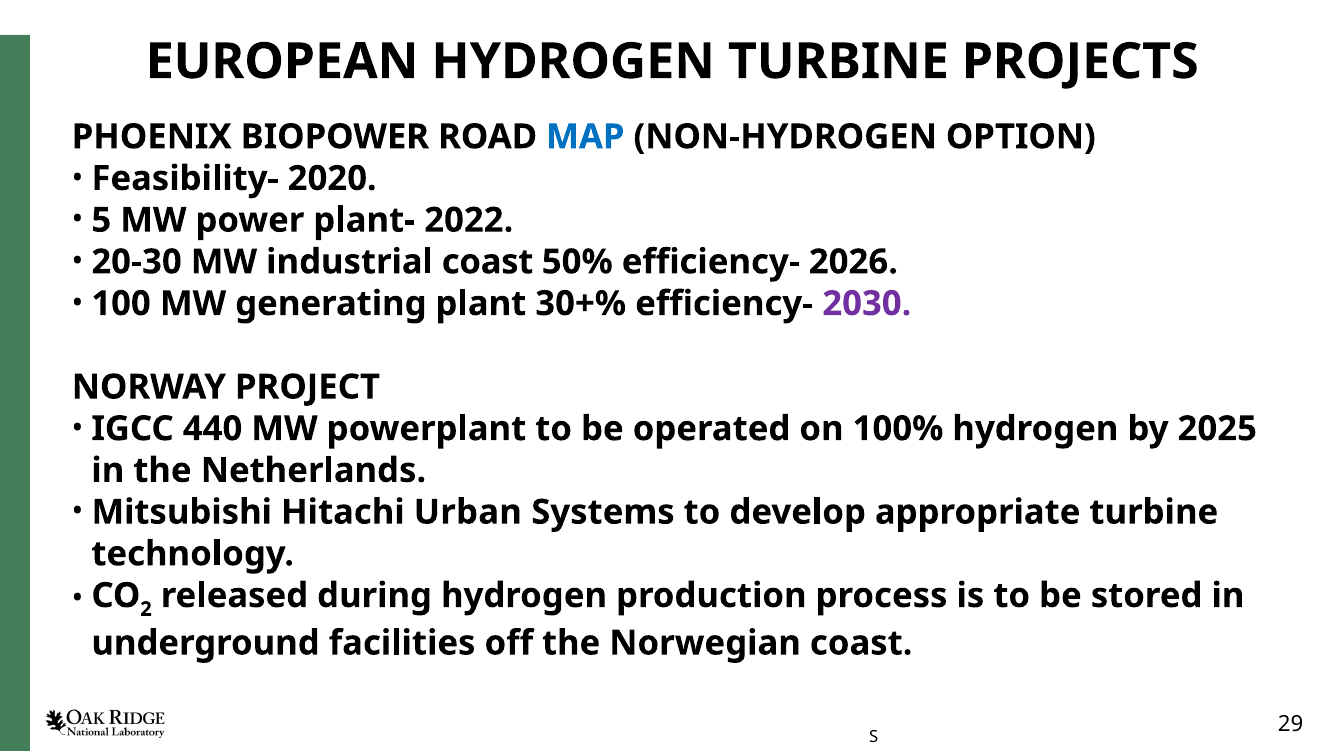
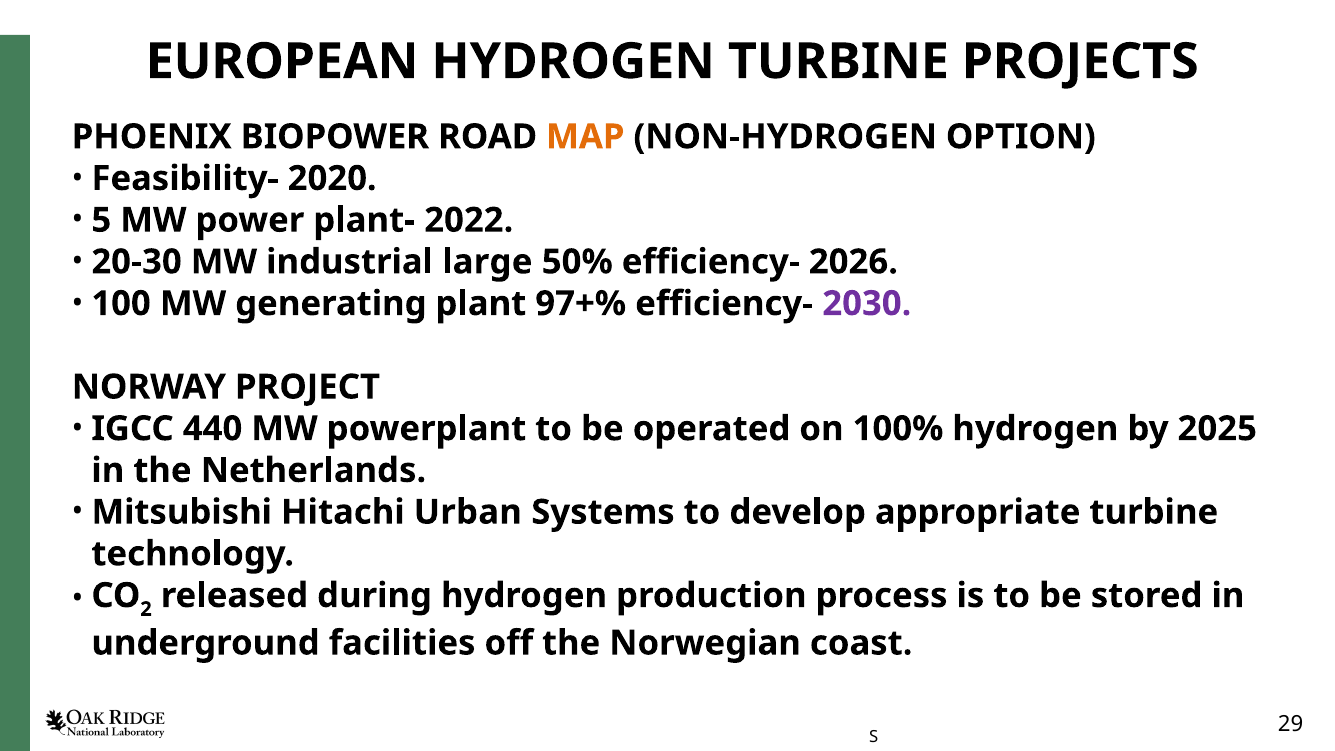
MAP colour: blue -> orange
industrial coast: coast -> large
30+%: 30+% -> 97+%
